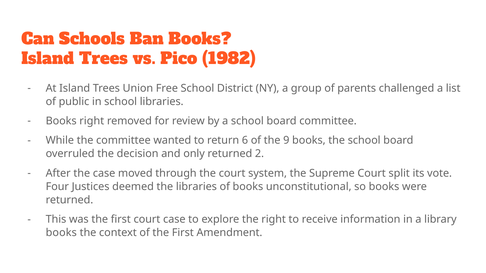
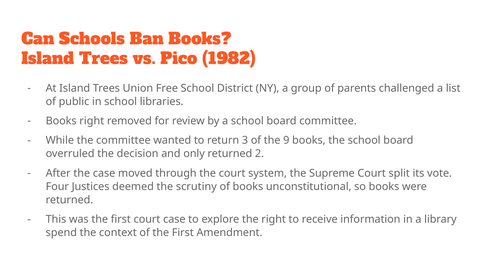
6: 6 -> 3
the libraries: libraries -> scrutiny
books at (61, 233): books -> spend
